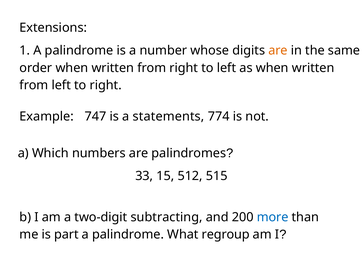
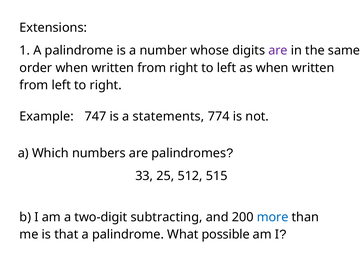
are at (278, 50) colour: orange -> purple
15: 15 -> 25
part: part -> that
regroup: regroup -> possible
